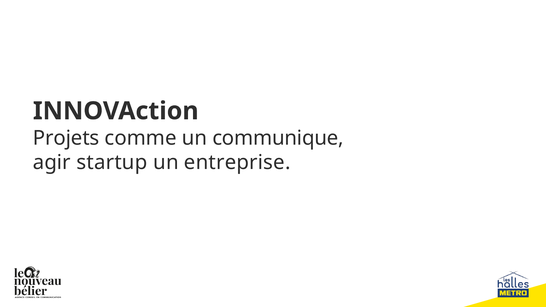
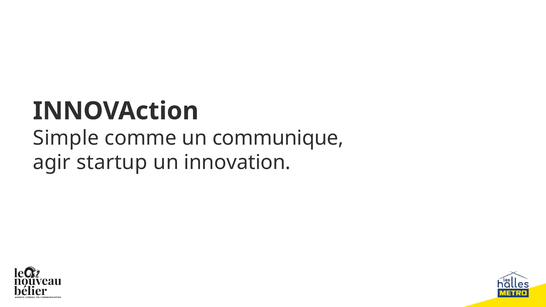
Projets: Projets -> Simple
entreprise: entreprise -> innovation
